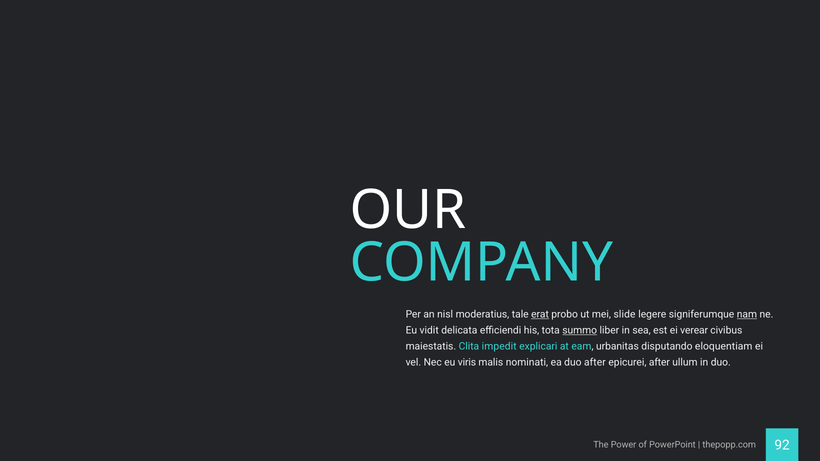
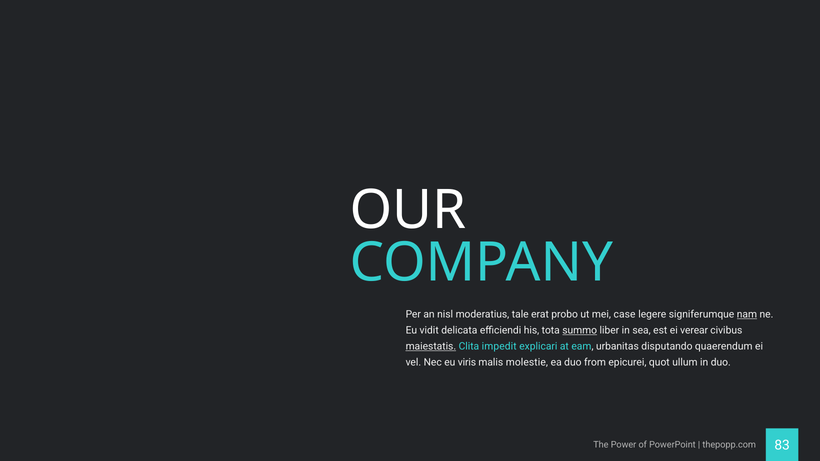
erat underline: present -> none
slide: slide -> case
maiestatis underline: none -> present
eloquentiam: eloquentiam -> quaerendum
nominati: nominati -> molestie
duo after: after -> from
epicurei after: after -> quot
92: 92 -> 83
